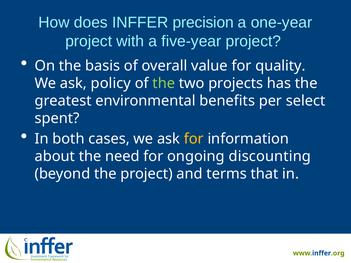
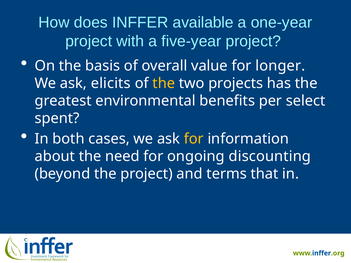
precision: precision -> available
quality: quality -> longer
policy: policy -> elicits
the at (164, 83) colour: light green -> yellow
